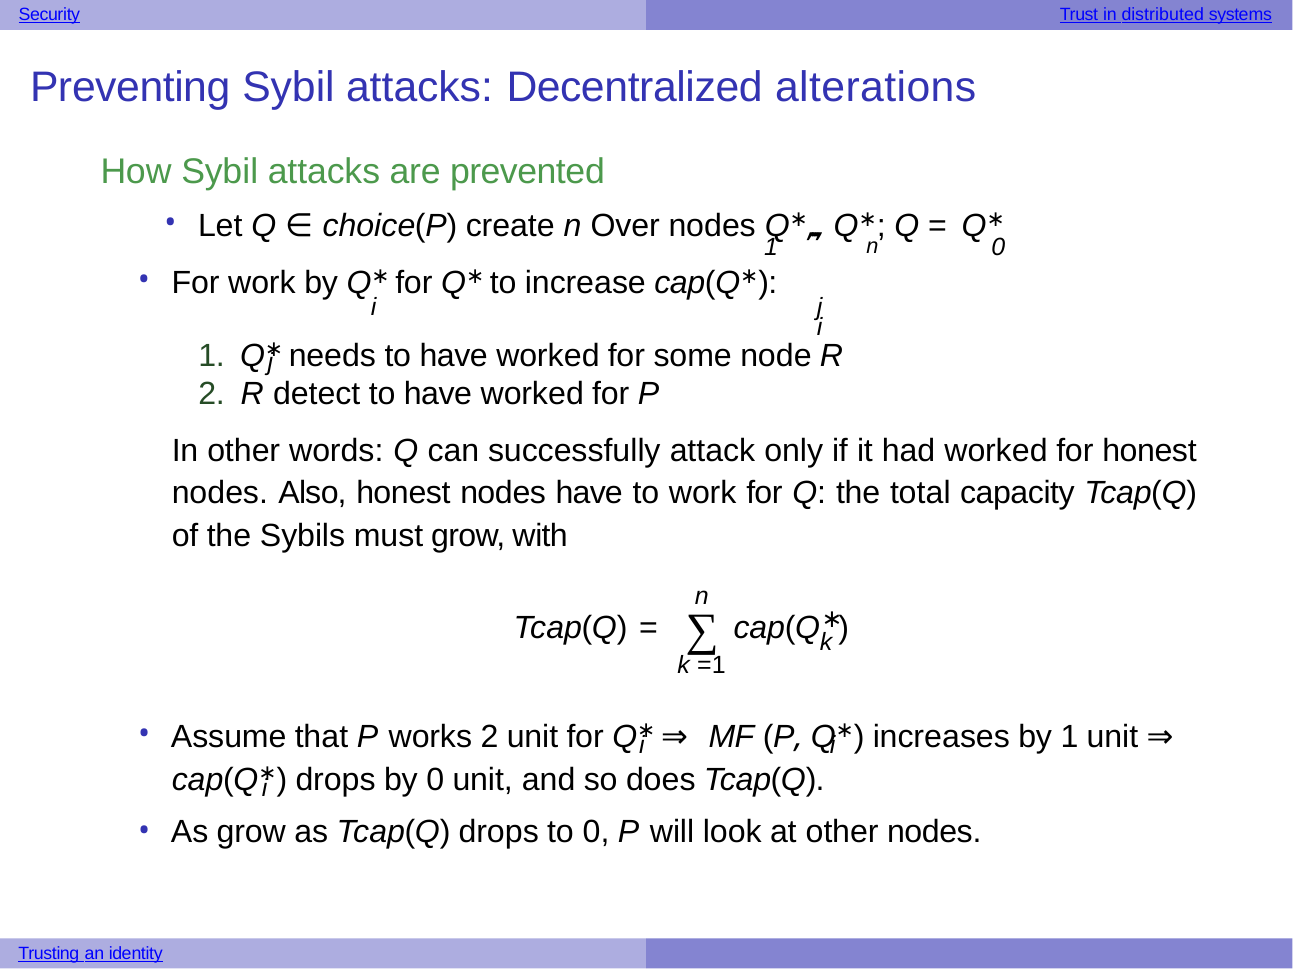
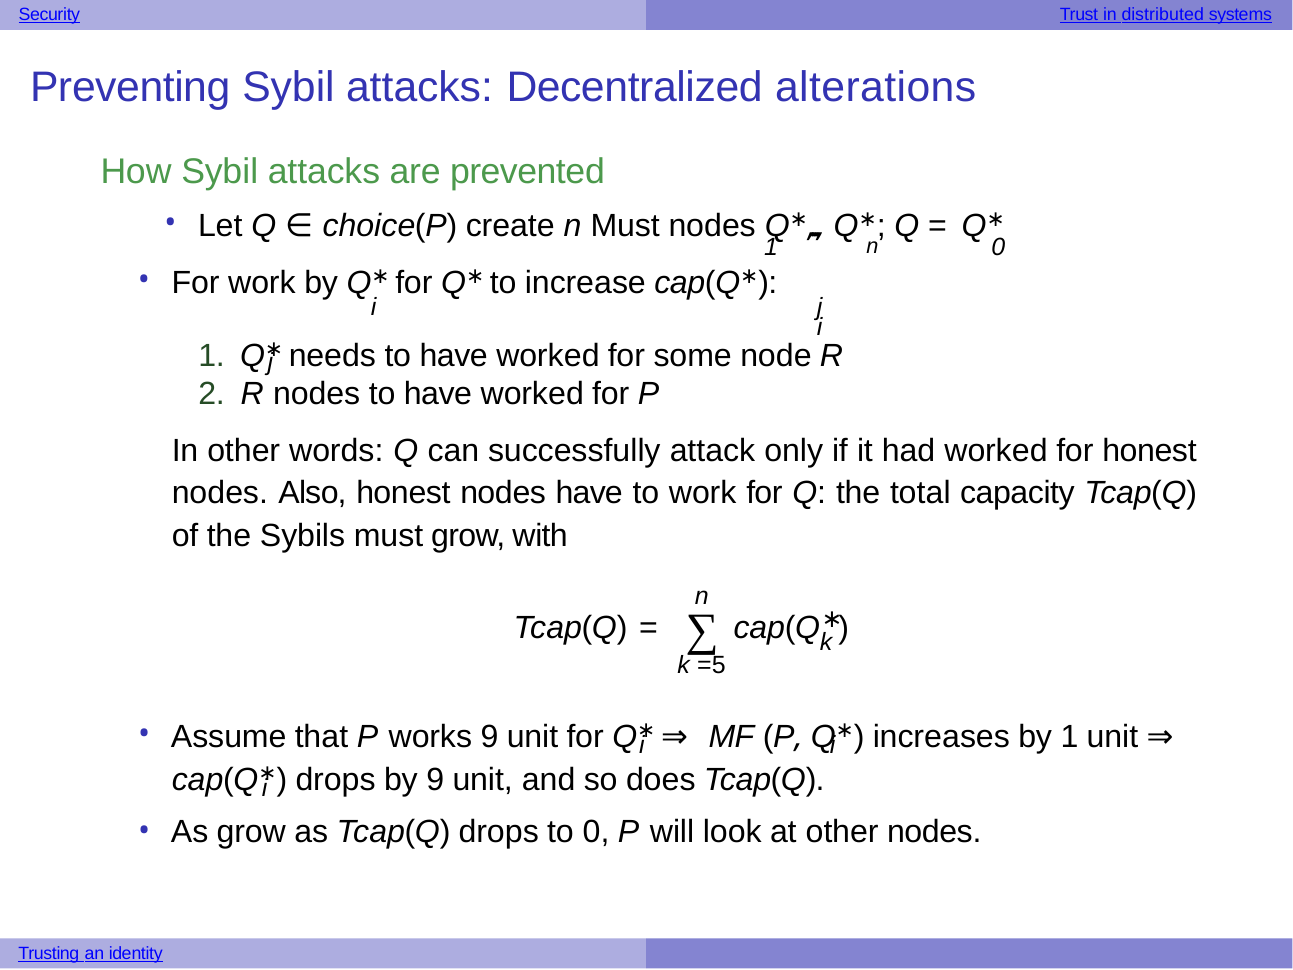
n Over: Over -> Must
R detect: detect -> nodes
=1: =1 -> =5
works 2: 2 -> 9
by 0: 0 -> 9
